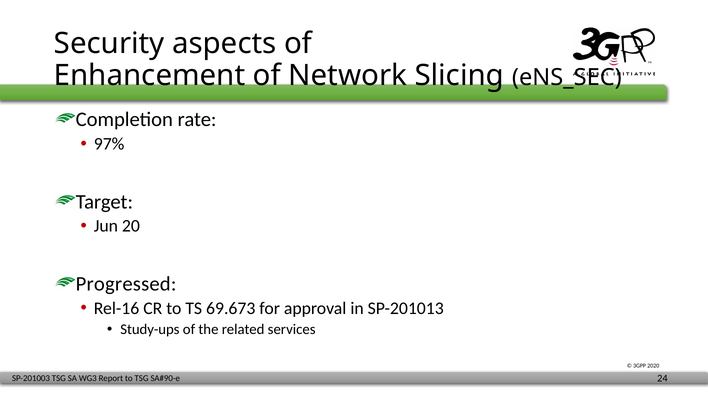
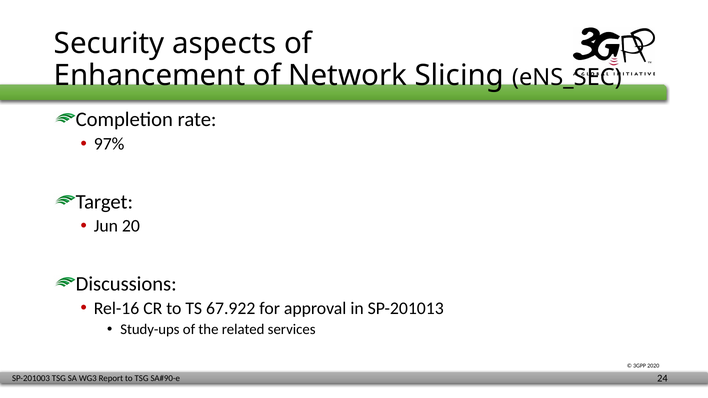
Progressed: Progressed -> Discussions
69.673: 69.673 -> 67.922
